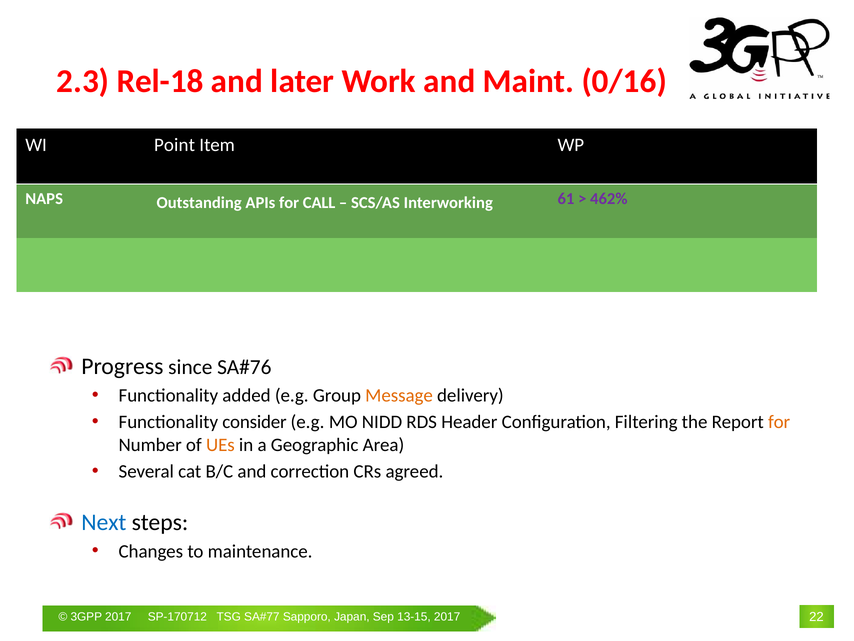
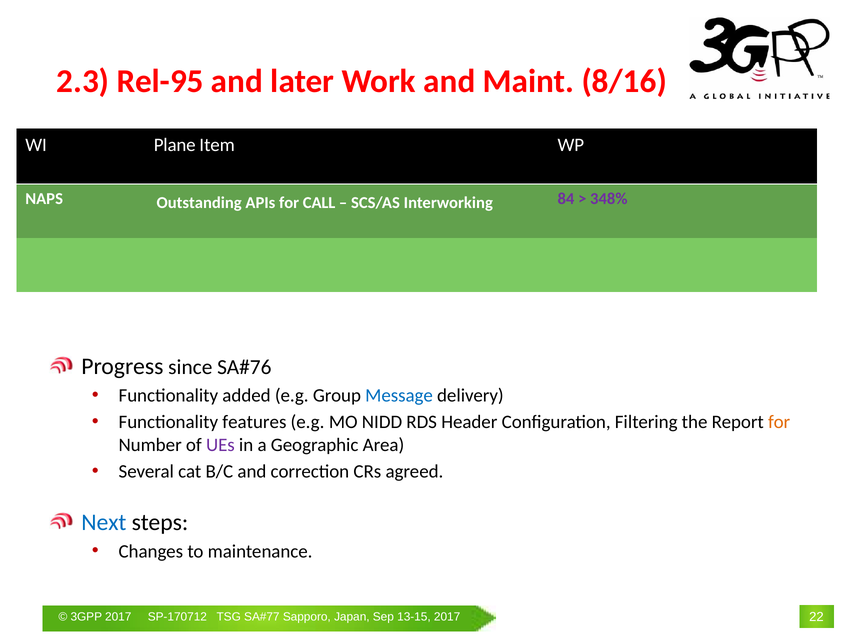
Rel-18: Rel-18 -> Rel-95
0/16: 0/16 -> 8/16
Point: Point -> Plane
61: 61 -> 84
462%: 462% -> 348%
Message colour: orange -> blue
consider: consider -> features
UEs colour: orange -> purple
